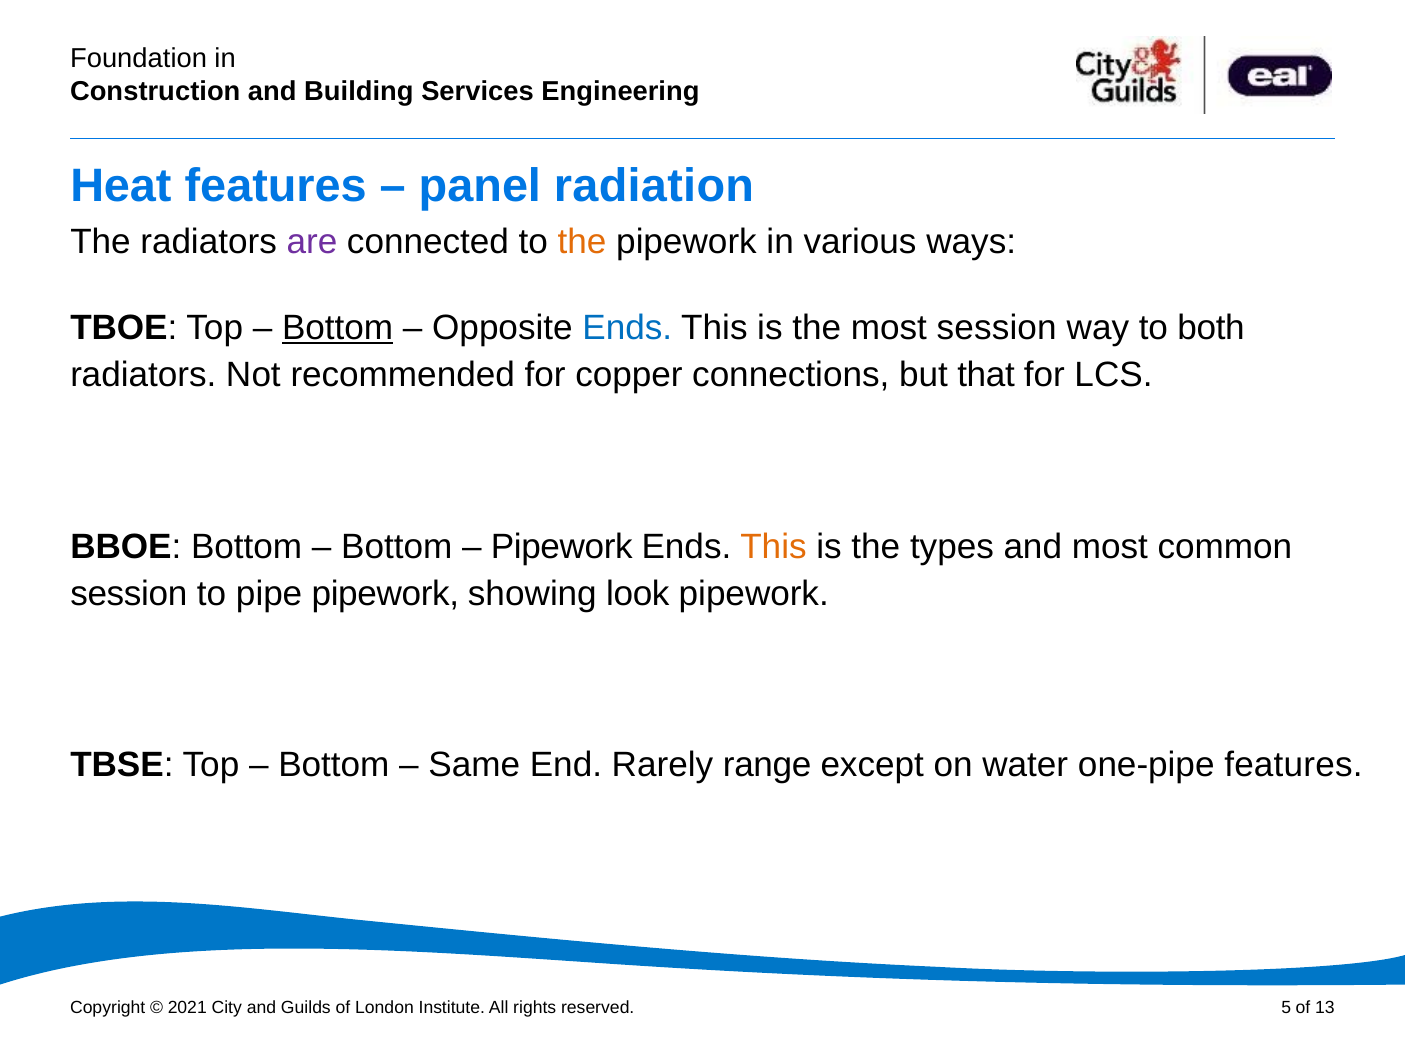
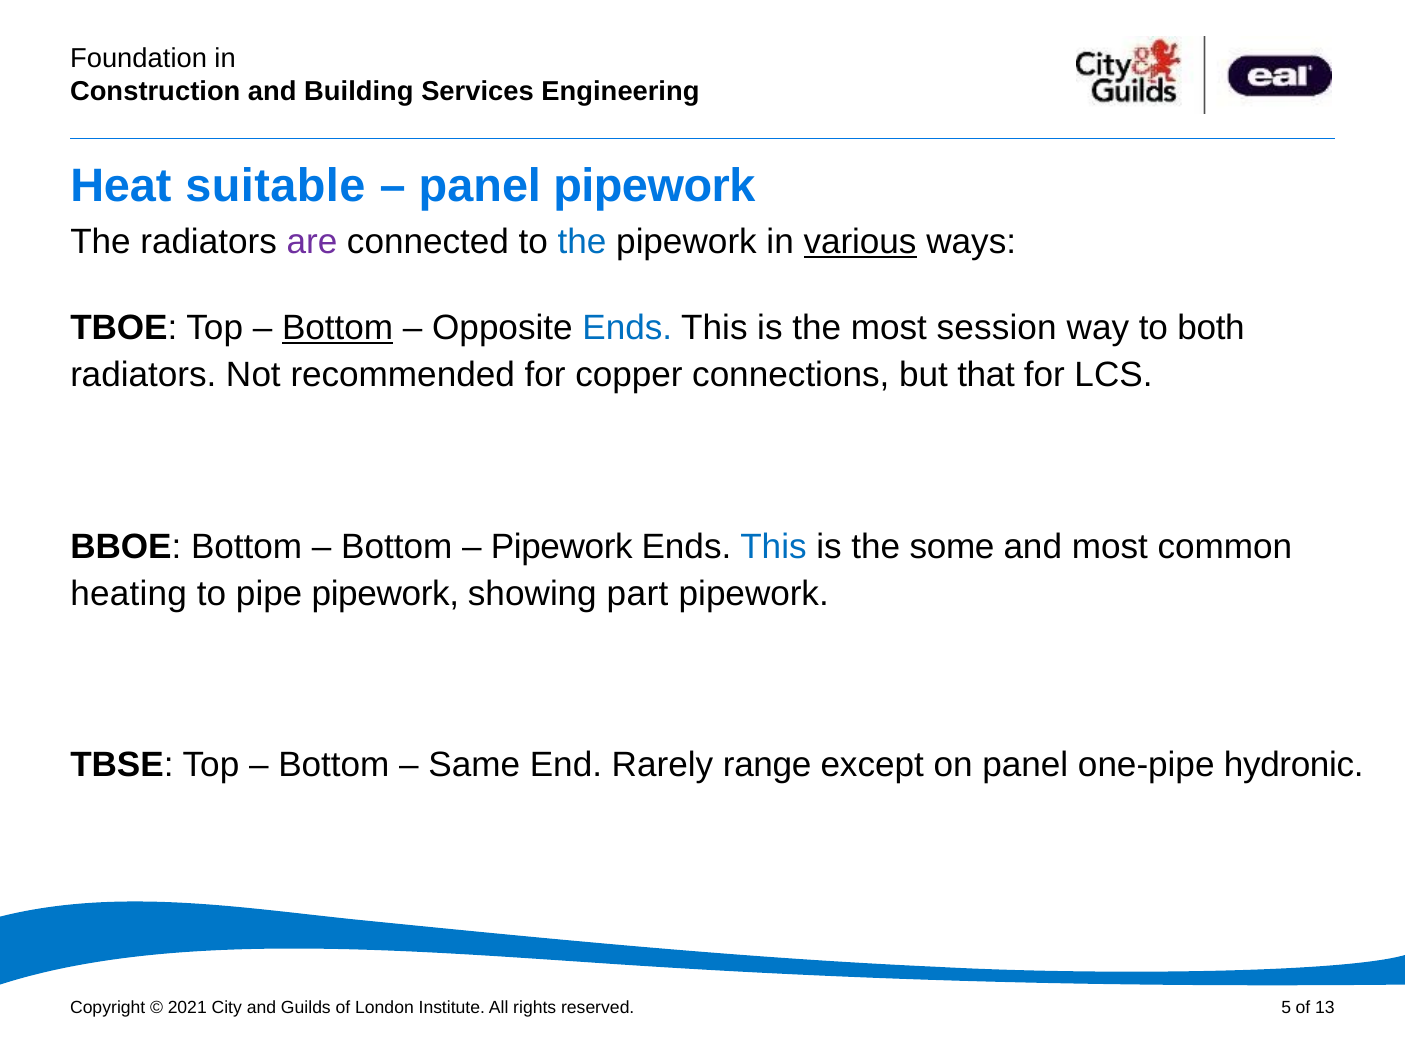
Heat features: features -> suitable
panel radiation: radiation -> pipework
the at (582, 242) colour: orange -> blue
various underline: none -> present
This at (773, 546) colour: orange -> blue
types: types -> some
session at (129, 593): session -> heating
look: look -> part
on water: water -> panel
one-pipe features: features -> hydronic
